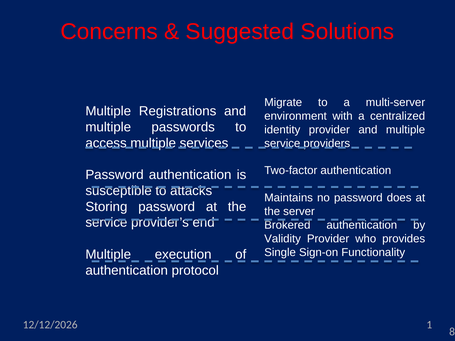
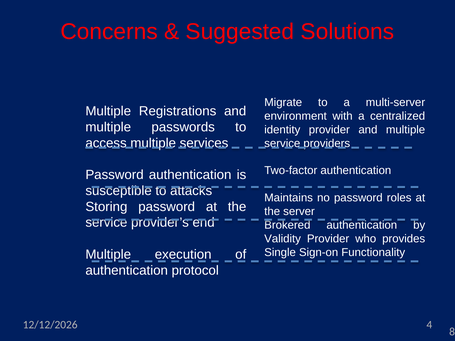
does: does -> roles
1: 1 -> 4
